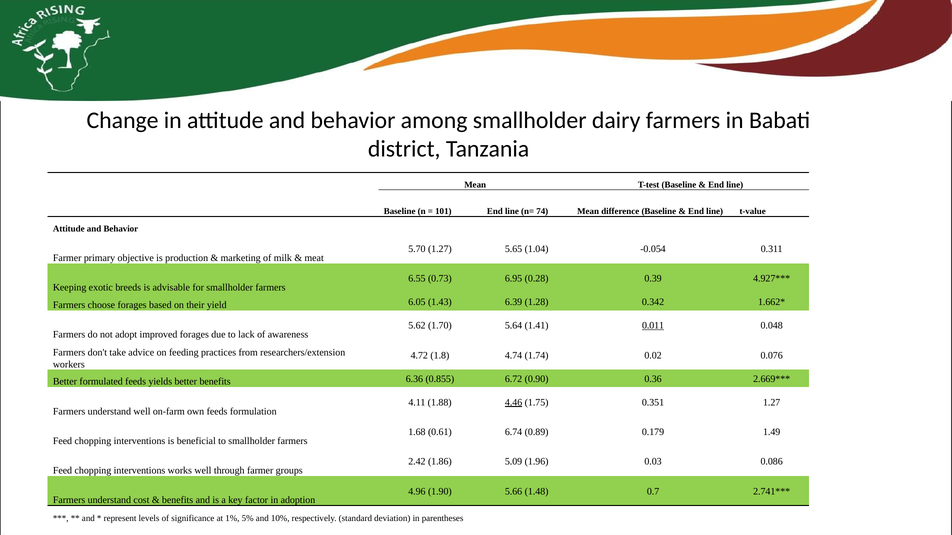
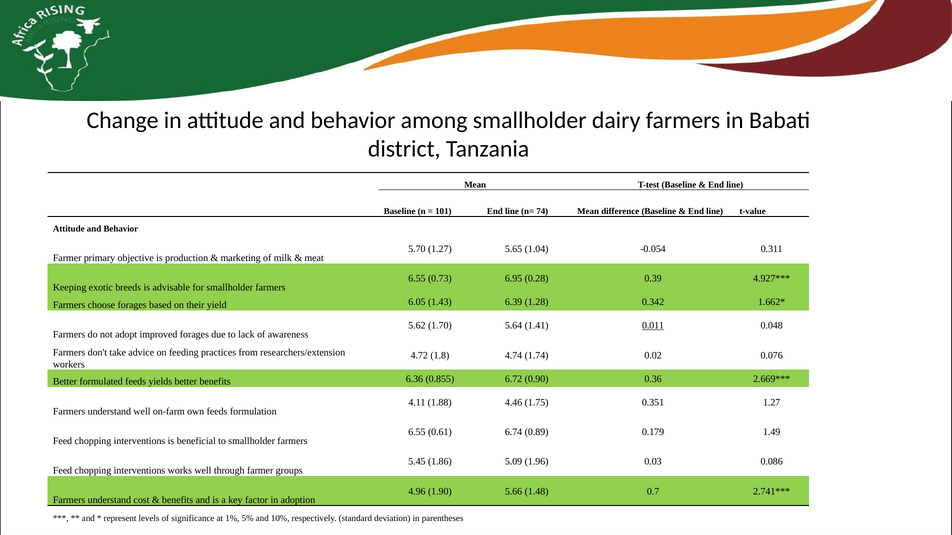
4.46 underline: present -> none
1.68 at (417, 432): 1.68 -> 6.55
2.42: 2.42 -> 5.45
